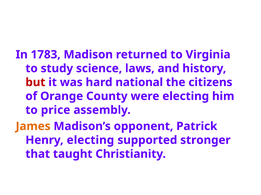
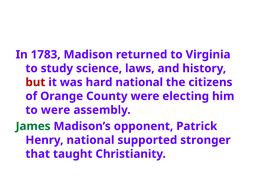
to price: price -> were
James colour: orange -> green
Henry electing: electing -> national
